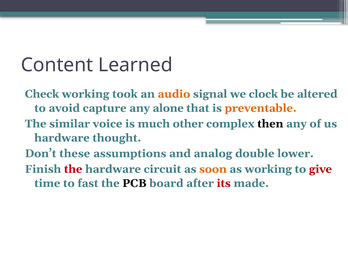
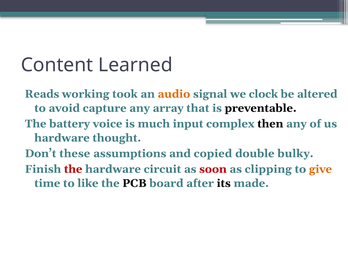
Check: Check -> Reads
alone: alone -> array
preventable colour: orange -> black
similar: similar -> battery
other: other -> input
analog: analog -> copied
lower: lower -> bulky
soon colour: orange -> red
as working: working -> clipping
give colour: red -> orange
fast: fast -> like
its colour: red -> black
